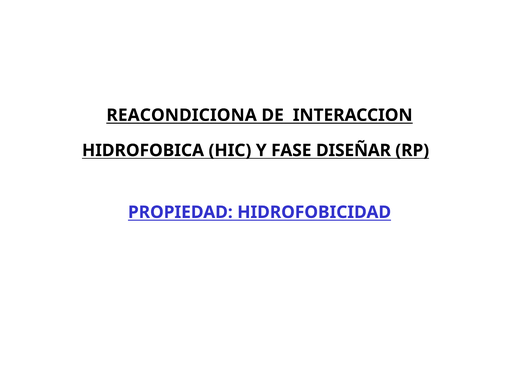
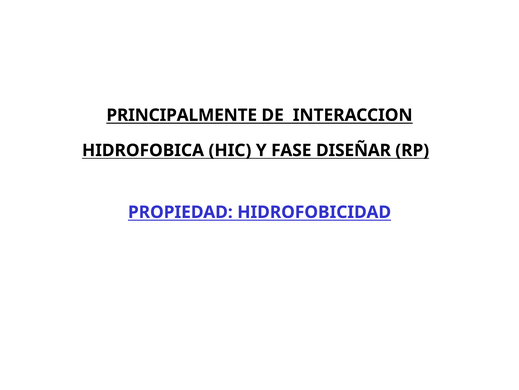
REACONDICIONA: REACONDICIONA -> PRINCIPALMENTE
